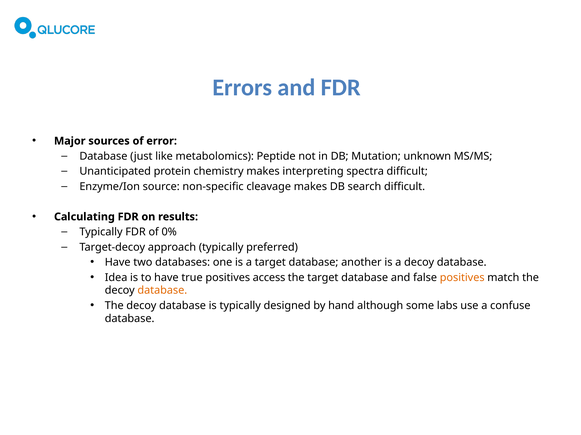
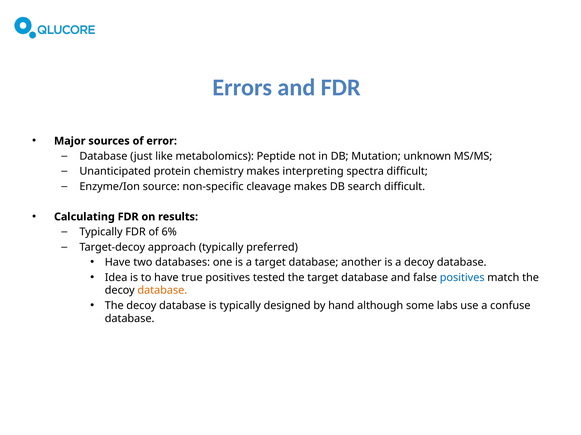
0%: 0% -> 6%
access: access -> tested
positives at (462, 278) colour: orange -> blue
